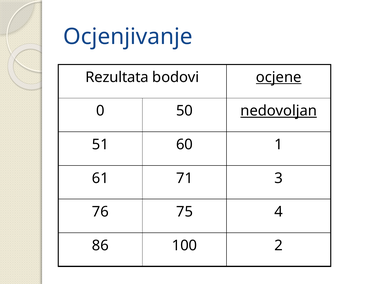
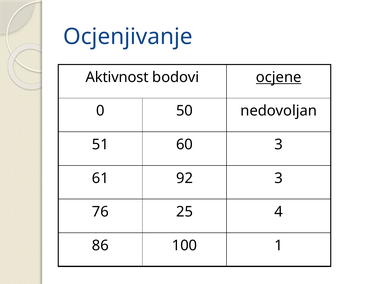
Rezultata: Rezultata -> Aktivnost
nedovoljan underline: present -> none
60 1: 1 -> 3
71: 71 -> 92
75: 75 -> 25
2: 2 -> 1
